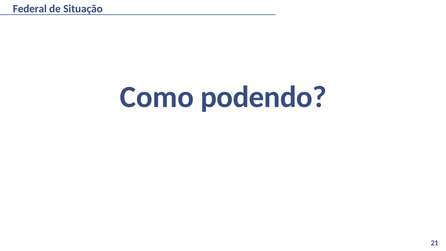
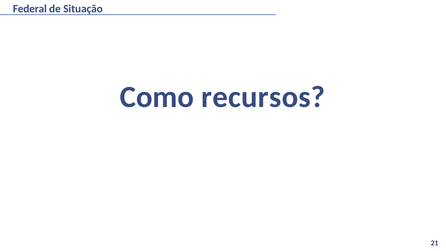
podendo: podendo -> recursos
